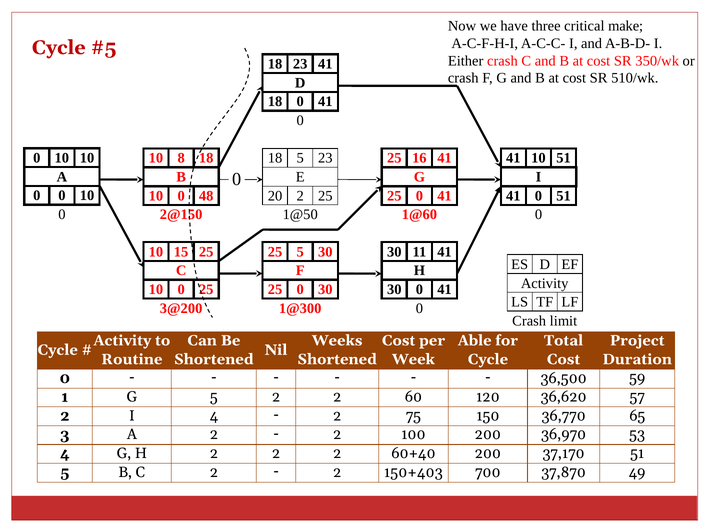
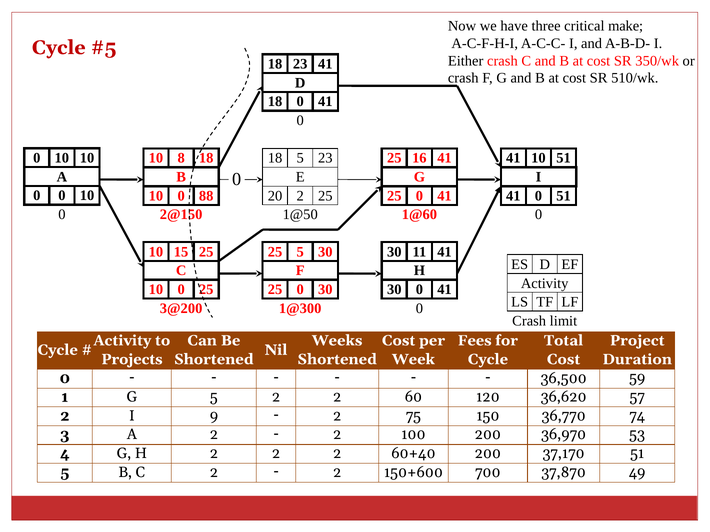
48: 48 -> 88
Able: Able -> Fees
Routine: Routine -> Projects
I 4: 4 -> 9
65: 65 -> 74
150+403: 150+403 -> 150+600
